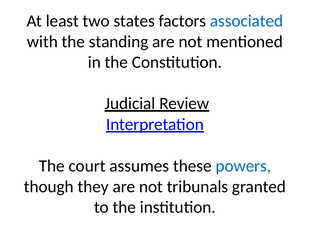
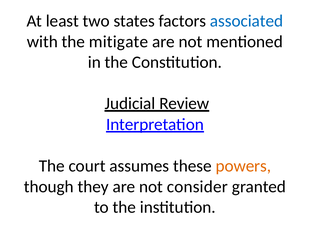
standing: standing -> mitigate
powers colour: blue -> orange
tribunals: tribunals -> consider
